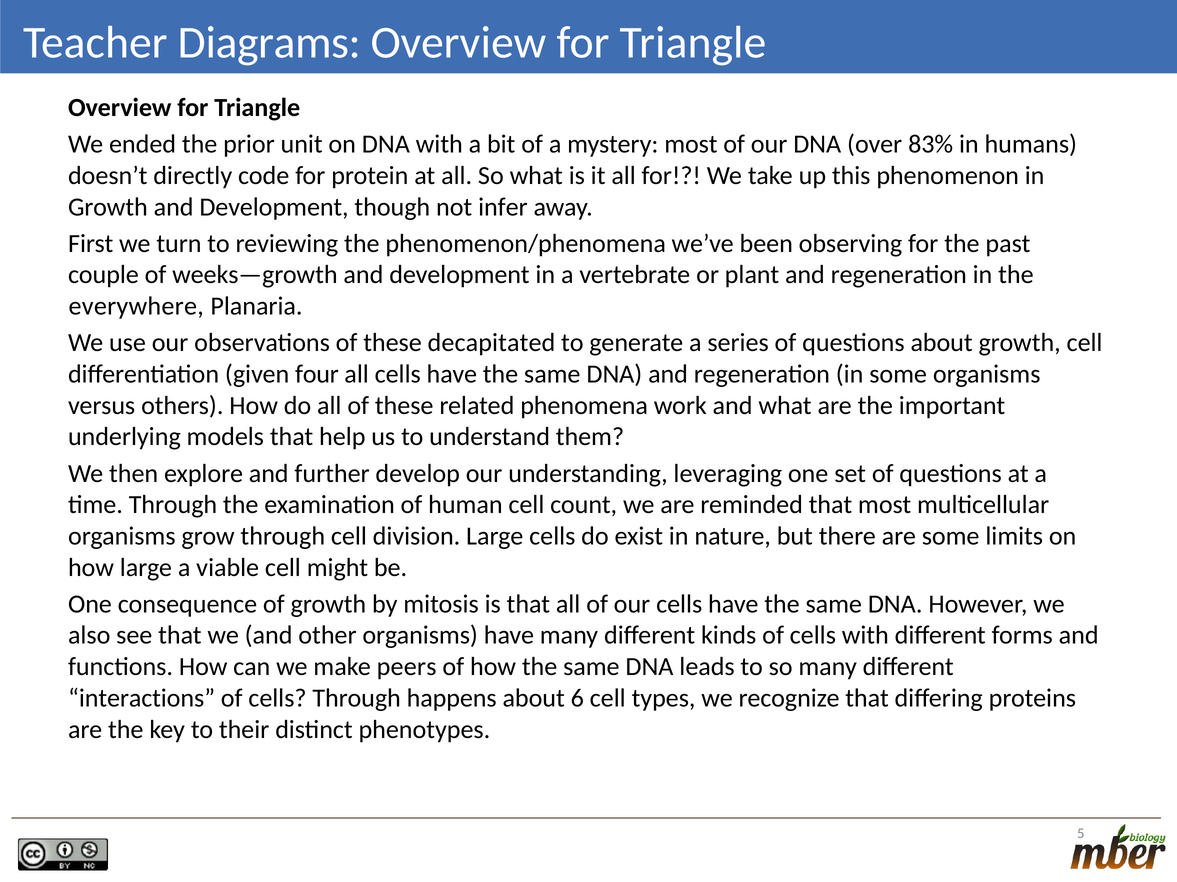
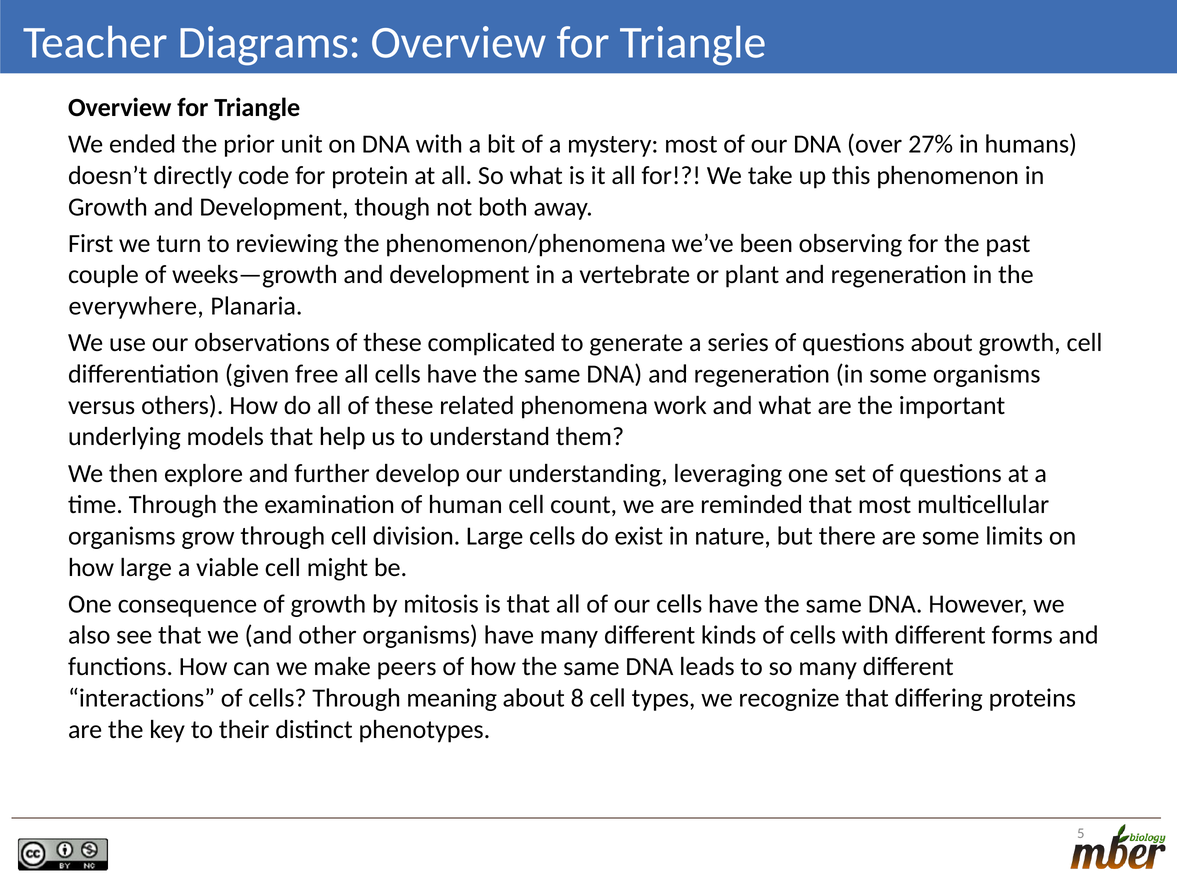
83%: 83% -> 27%
infer: infer -> both
decapitated: decapitated -> complicated
four: four -> free
happens: happens -> meaning
6: 6 -> 8
